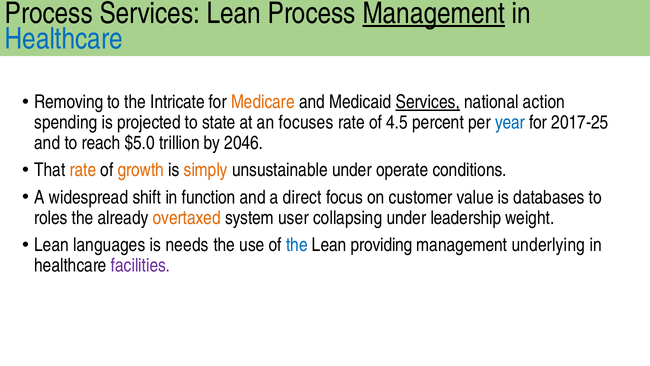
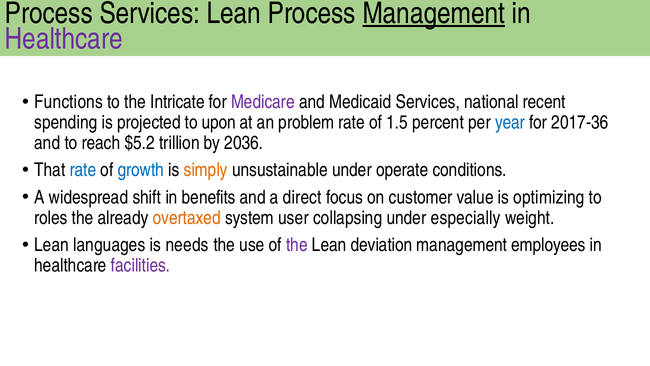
Healthcare at (64, 39) colour: blue -> purple
Removing: Removing -> Functions
Medicare colour: orange -> purple
Services at (428, 102) underline: present -> none
action: action -> recent
state: state -> upon
focuses: focuses -> problem
4.5: 4.5 -> 1.5
2017-25: 2017-25 -> 2017-36
$5.0: $5.0 -> $5.2
2046: 2046 -> 2036
rate at (83, 170) colour: orange -> blue
growth colour: orange -> blue
function: function -> benefits
databases: databases -> optimizing
leadership: leadership -> especially
the at (297, 245) colour: blue -> purple
providing: providing -> deviation
underlying: underlying -> employees
